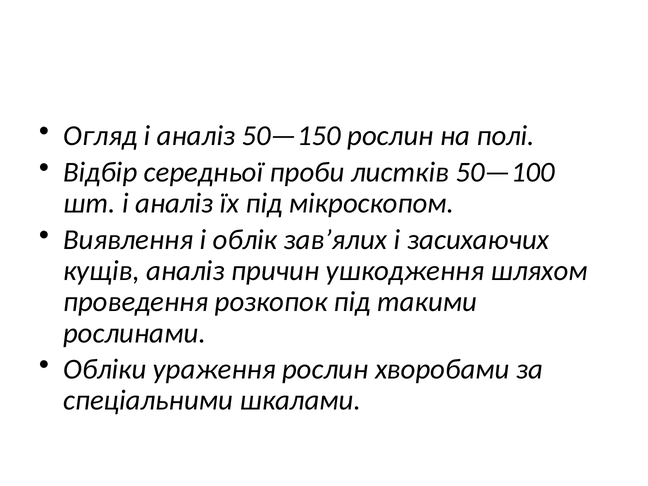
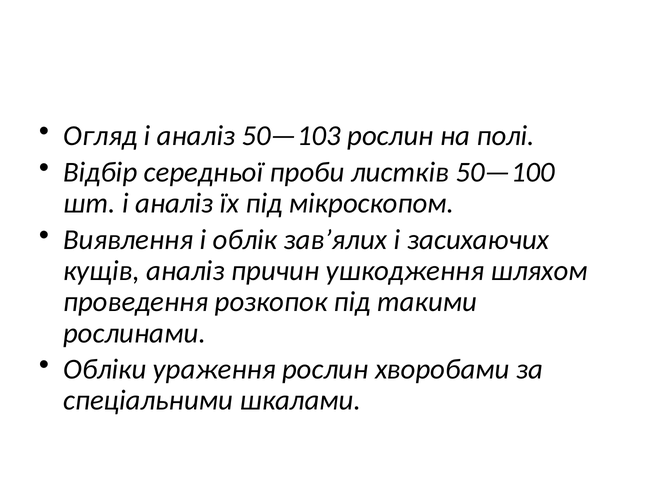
50—150: 50—150 -> 50—103
